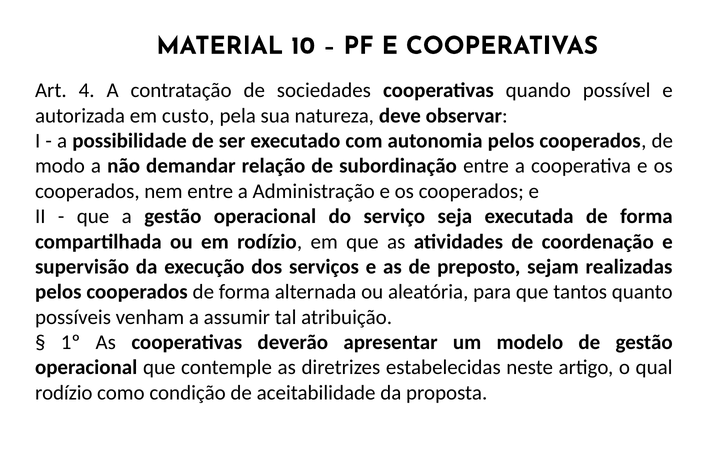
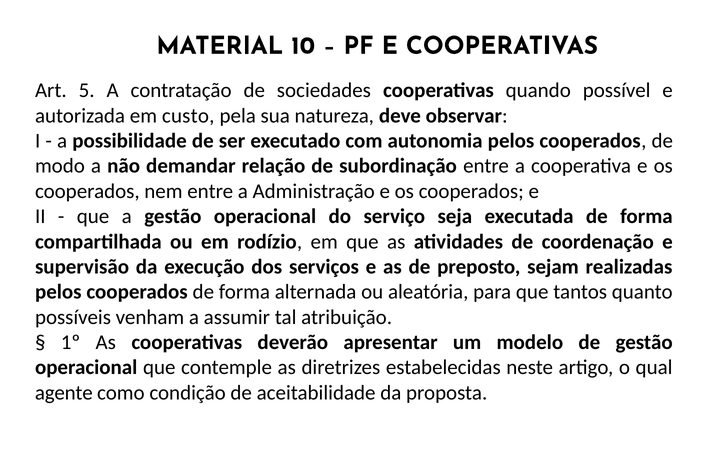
4: 4 -> 5
rodízio at (64, 393): rodízio -> agente
